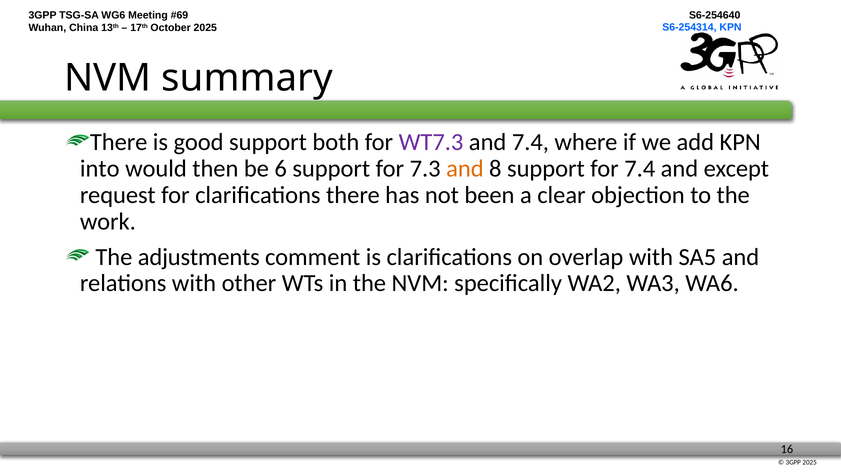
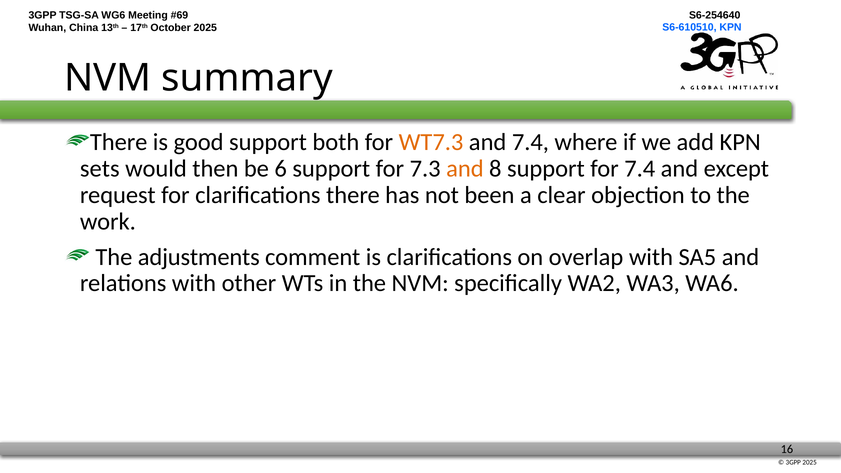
S6-254314: S6-254314 -> S6-610510
WT7.3 colour: purple -> orange
into: into -> sets
